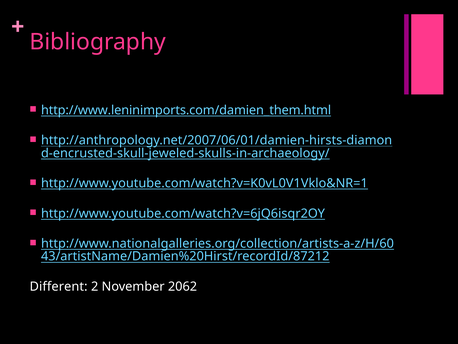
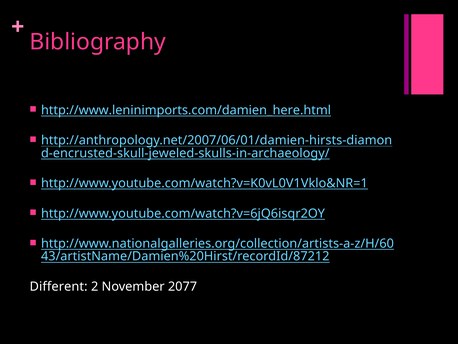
http://www.leninimports.com/damien_them.html: http://www.leninimports.com/damien_them.html -> http://www.leninimports.com/damien_here.html
2062: 2062 -> 2077
